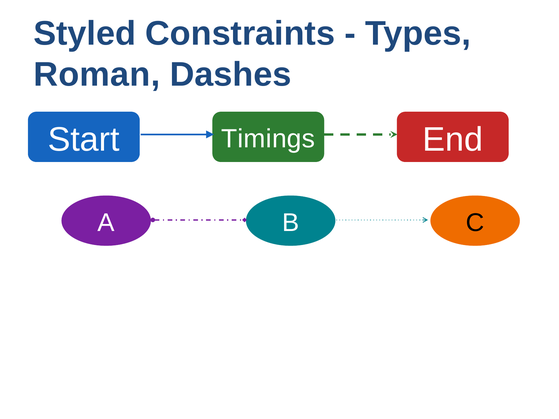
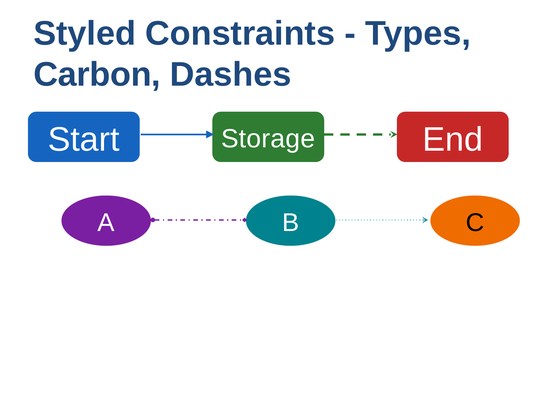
Roman: Roman -> Carbon
Timings: Timings -> Storage
